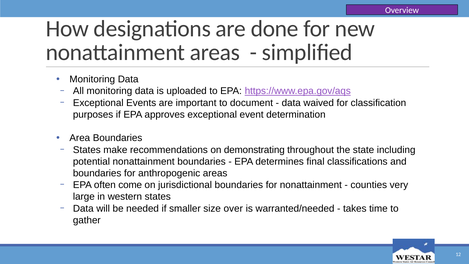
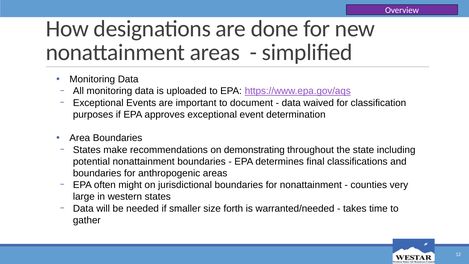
come: come -> might
over: over -> forth
